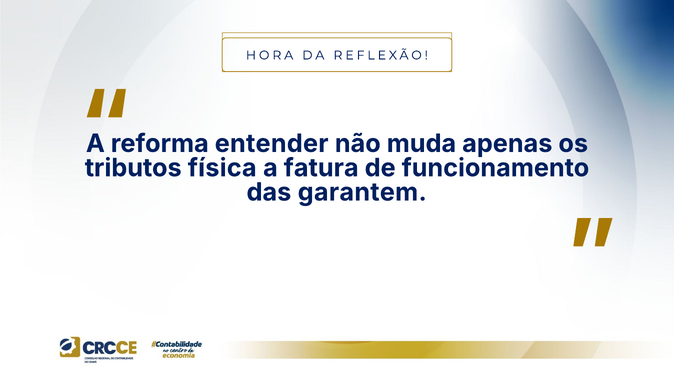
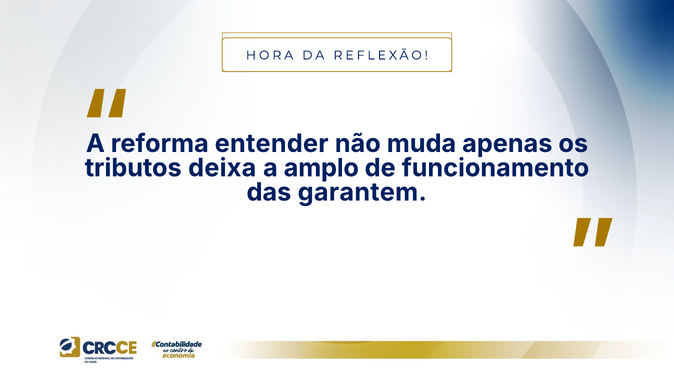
física: física -> deixa
fatura: fatura -> amplo
